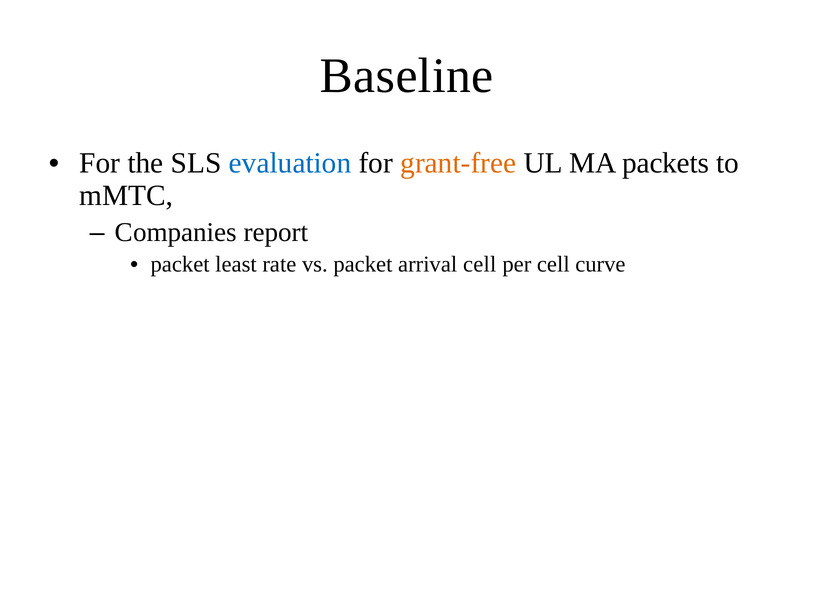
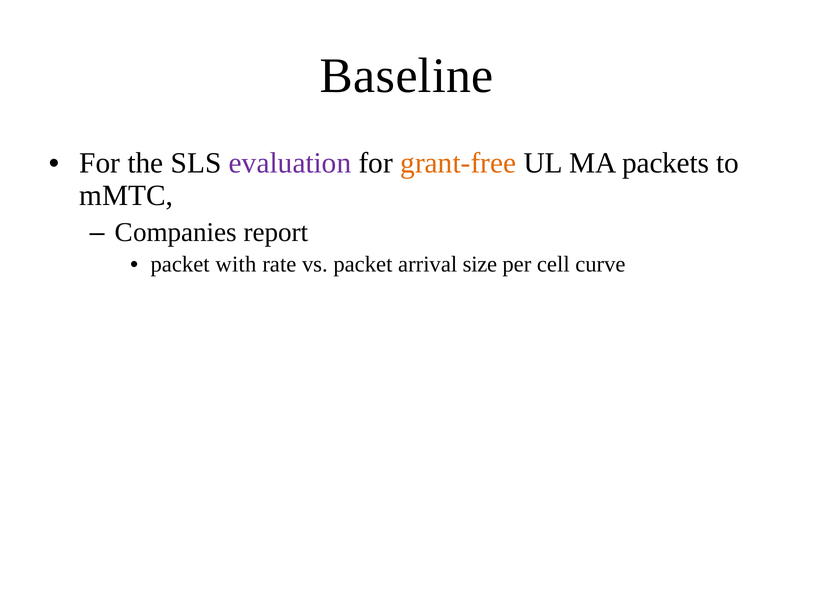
evaluation colour: blue -> purple
least: least -> with
arrival cell: cell -> size
